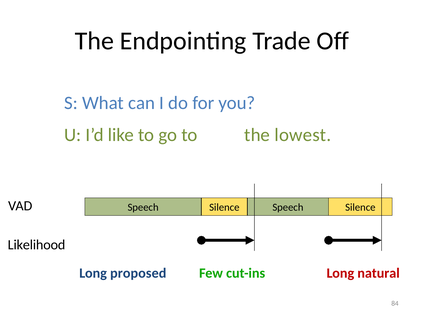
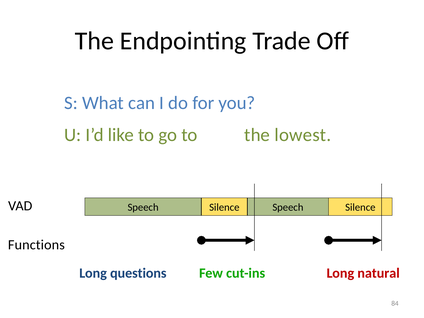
Likelihood: Likelihood -> Functions
proposed: proposed -> questions
